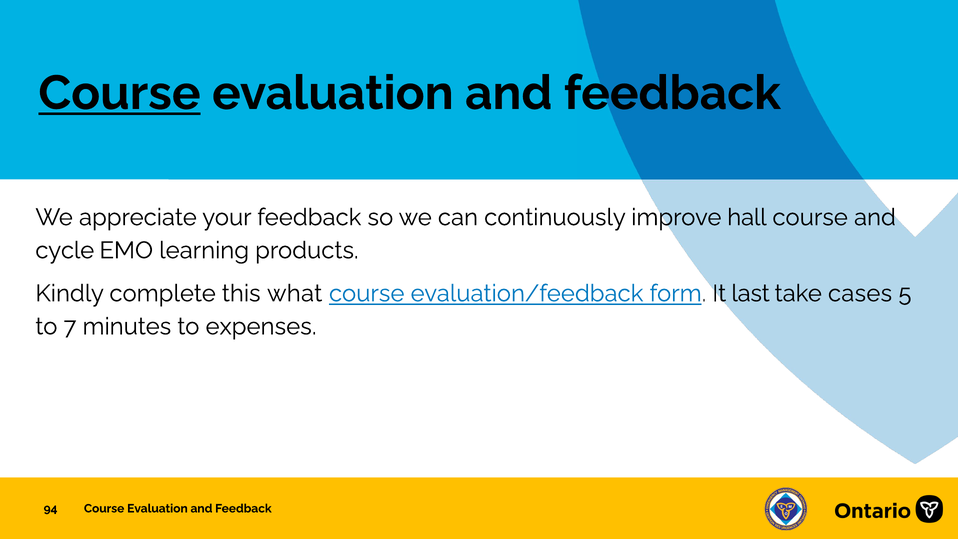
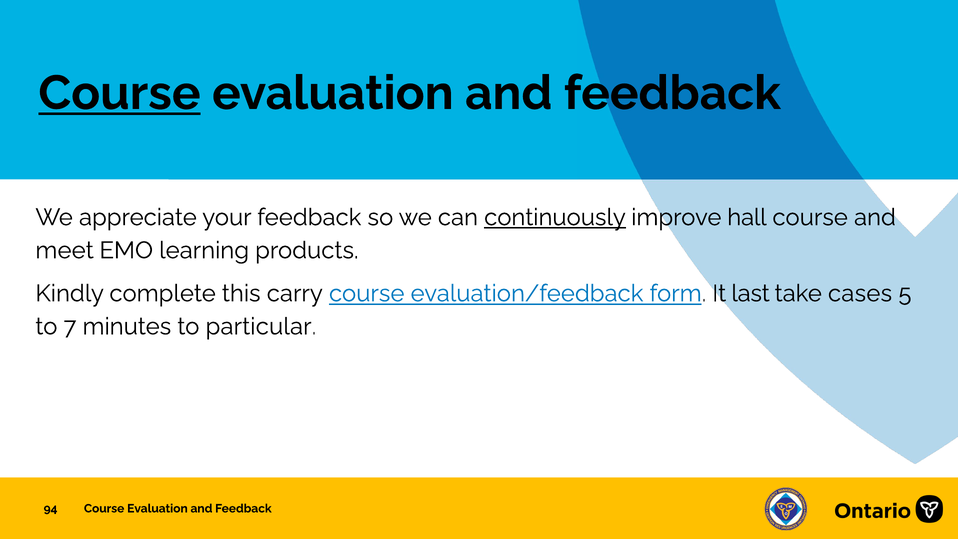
continuously underline: none -> present
cycle: cycle -> meet
what: what -> carry
expenses: expenses -> particular
